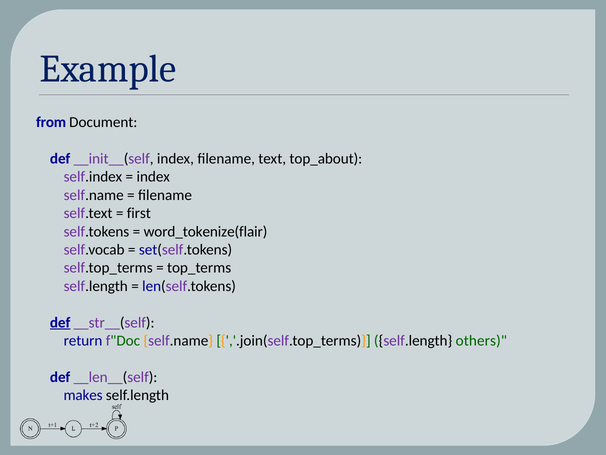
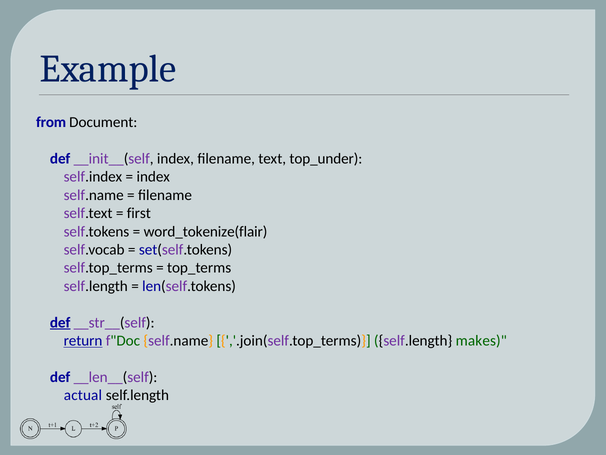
top_about: top_about -> top_under
return underline: none -> present
others: others -> makes
makes: makes -> actual
